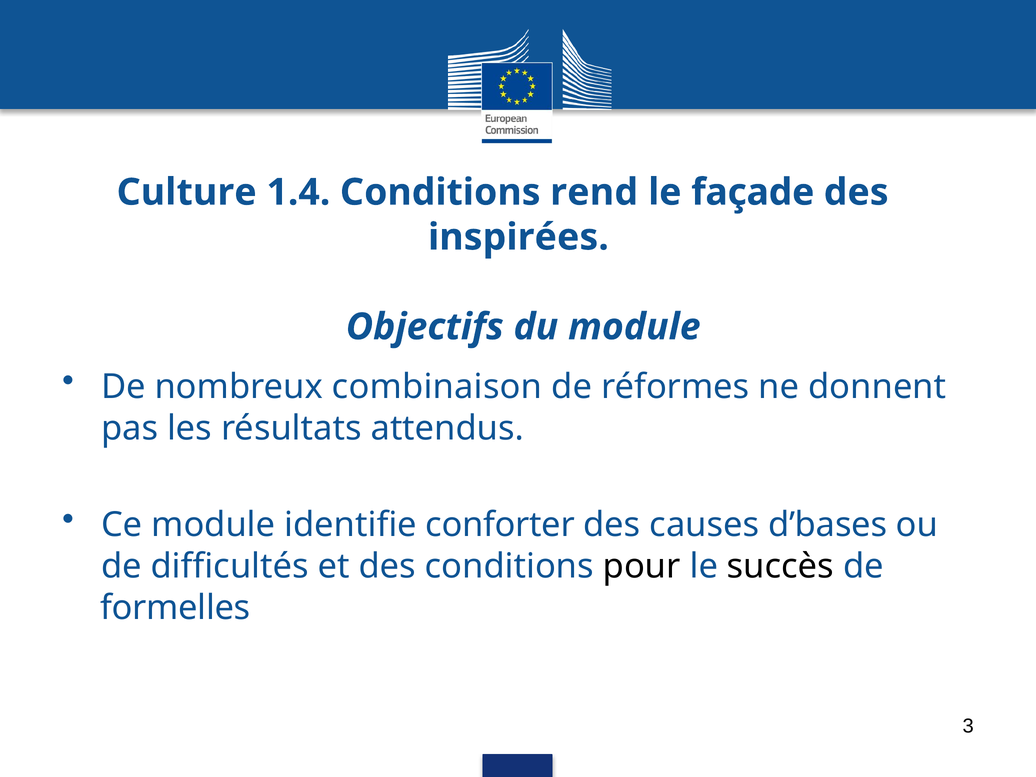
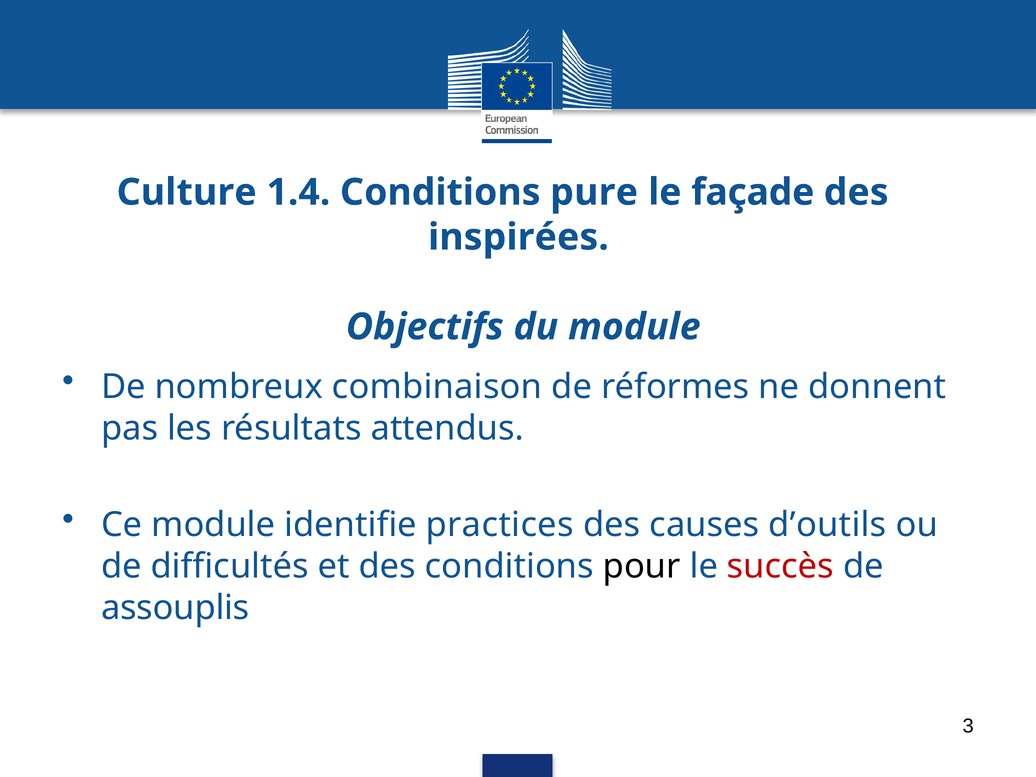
rend: rend -> pure
conforter: conforter -> practices
d’bases: d’bases -> d’outils
succès colour: black -> red
formelles: formelles -> assouplis
